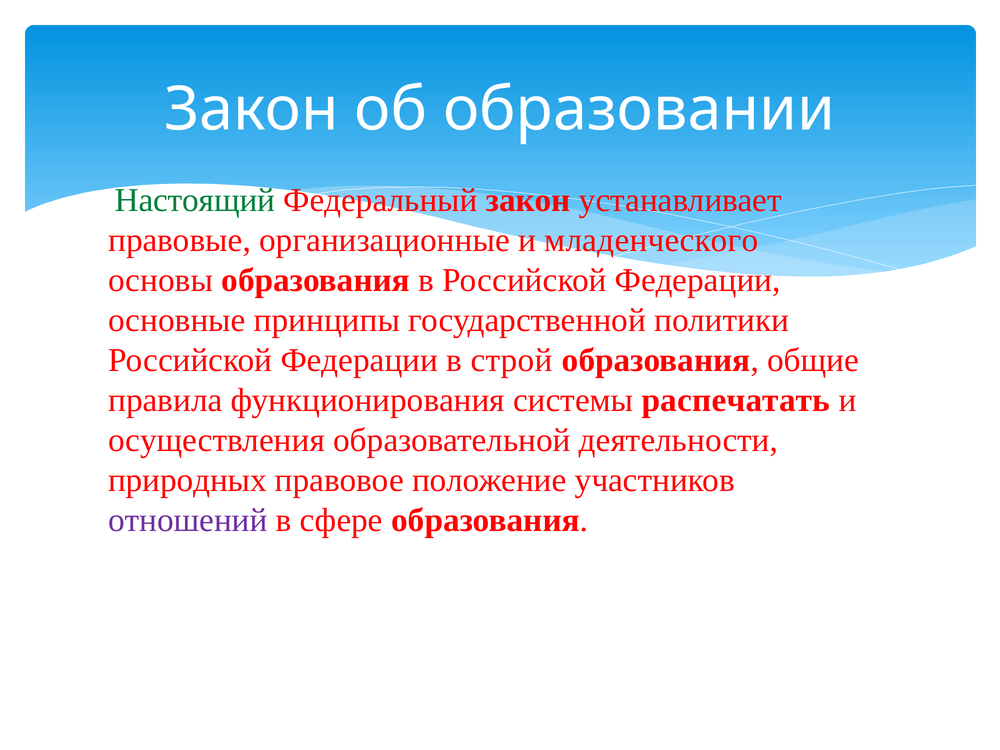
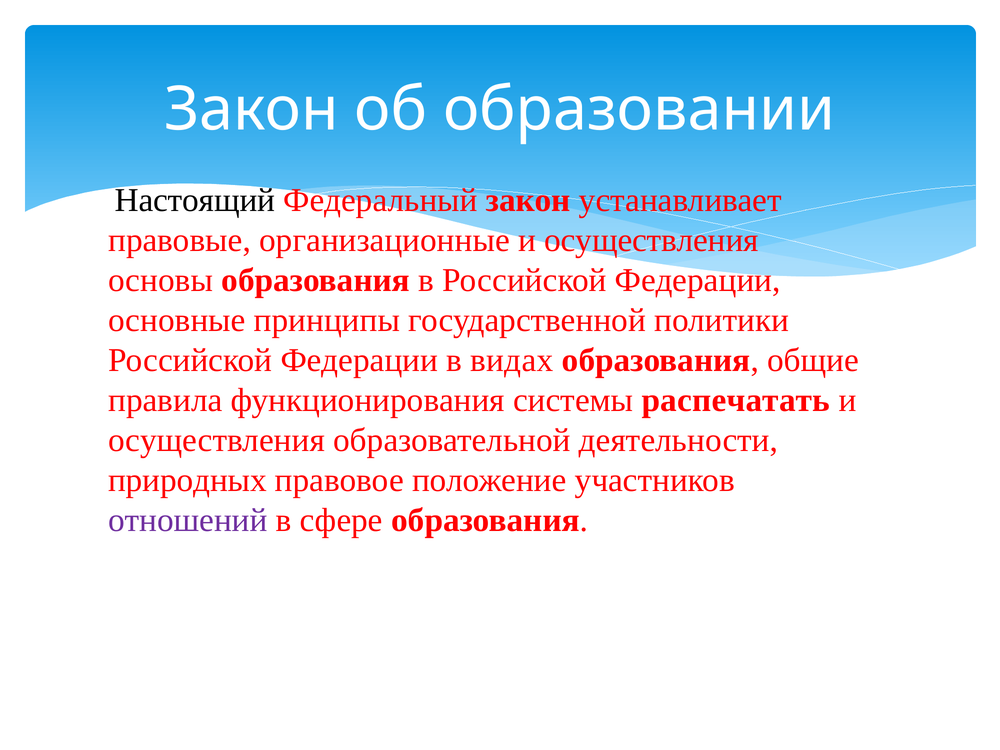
Настоящий colour: green -> black
организационные и младенческого: младенческого -> осуществления
строй: строй -> видах
